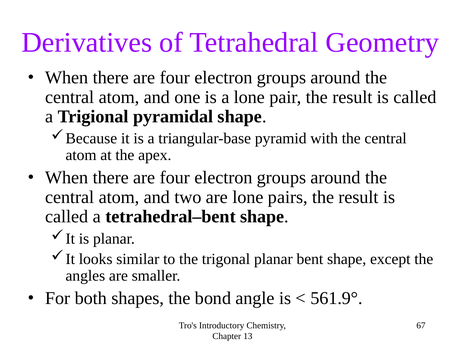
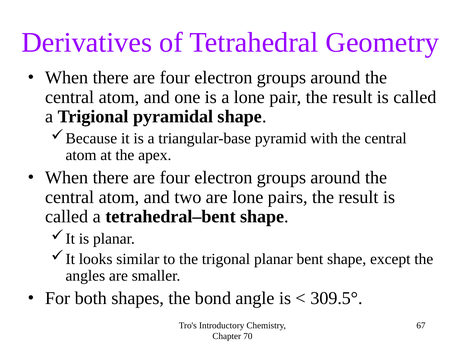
561.9°: 561.9° -> 309.5°
13: 13 -> 70
